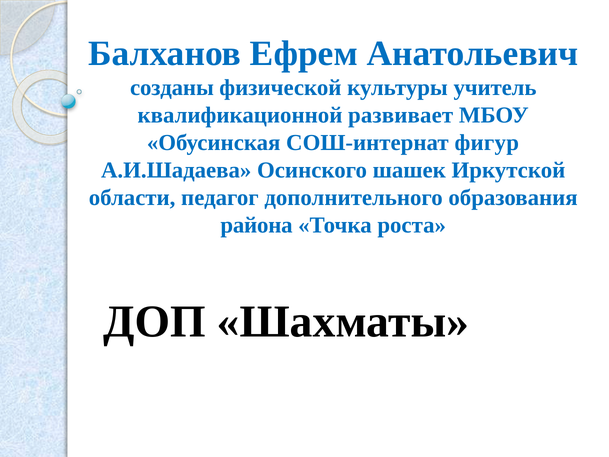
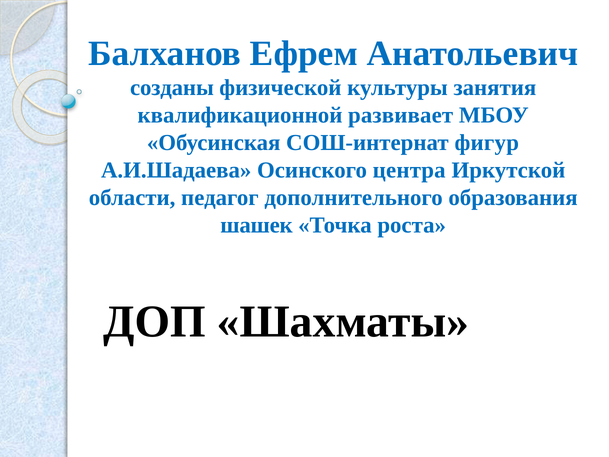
учитель: учитель -> занятия
шашек: шашек -> центра
района: района -> шашек
